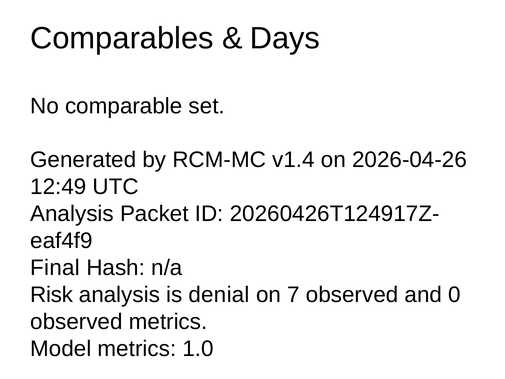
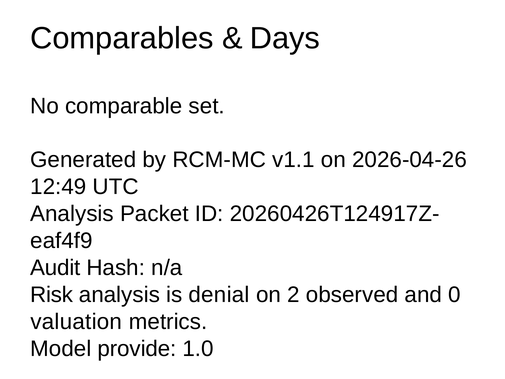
v1.4: v1.4 -> v1.1
Final: Final -> Audit
7: 7 -> 2
observed at (76, 321): observed -> valuation
Model metrics: metrics -> provide
